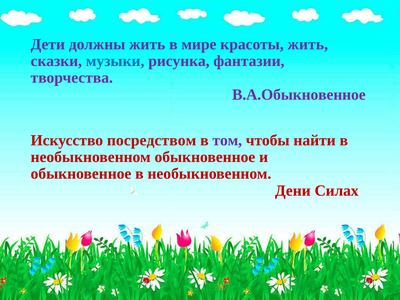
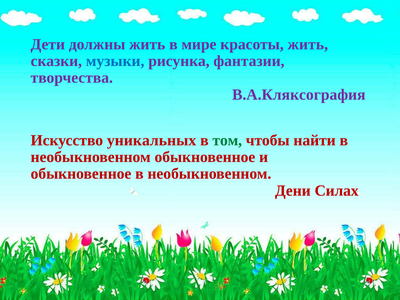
В.А.Обыкновенное: В.А.Обыкновенное -> В.А.Кляксография
посредством: посредством -> уникальных
том colour: purple -> green
